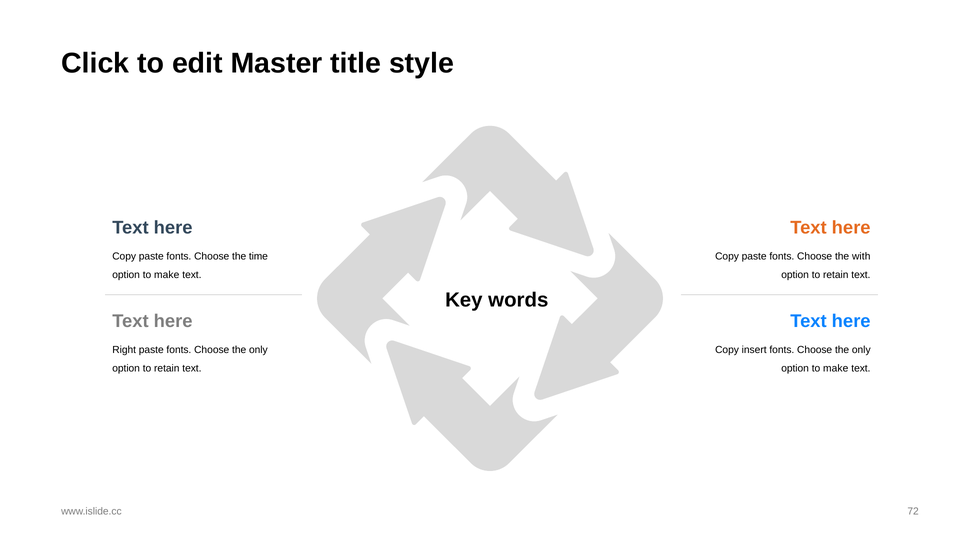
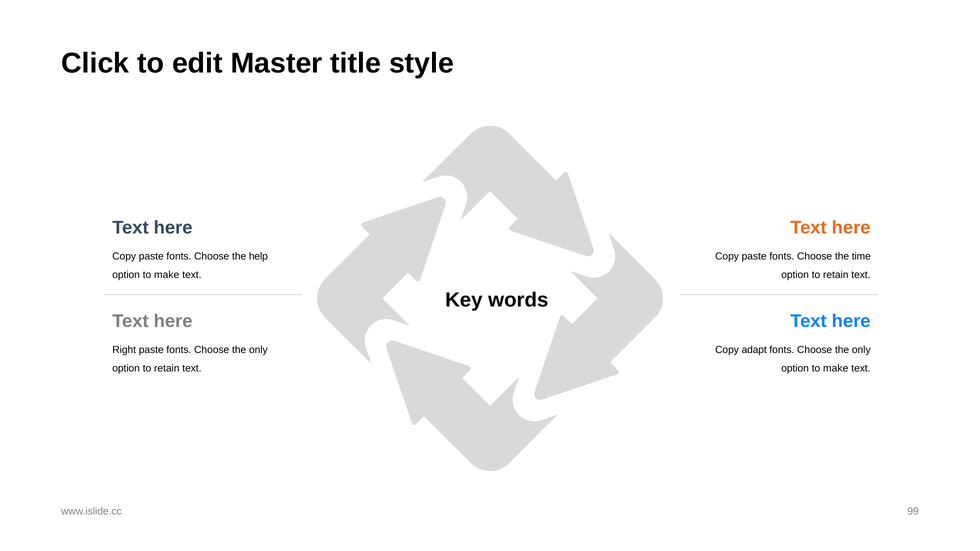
time: time -> help
with: with -> time
insert: insert -> adapt
72: 72 -> 99
